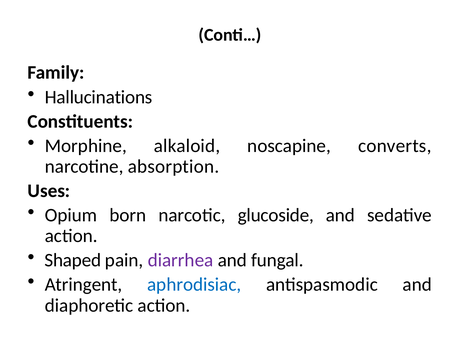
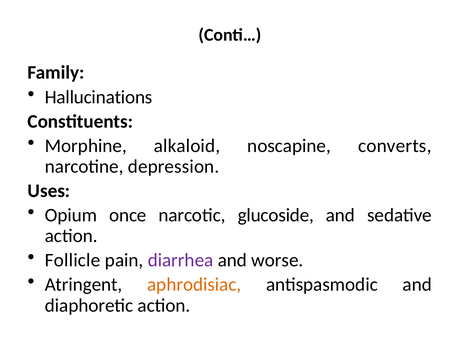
absorption: absorption -> depression
born: born -> once
Shaped: Shaped -> Follicle
fungal: fungal -> worse
aphrodisiac colour: blue -> orange
